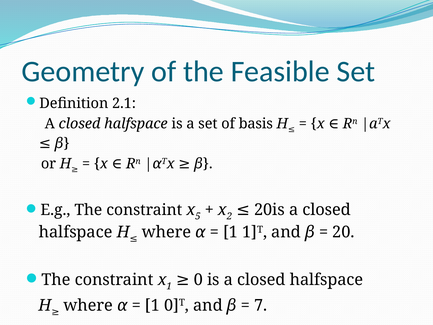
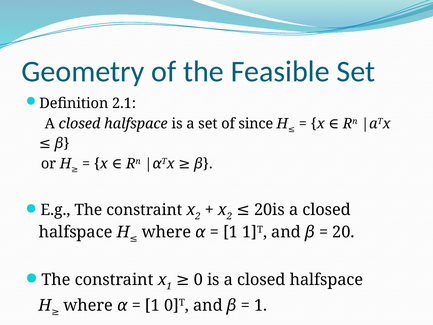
basis: basis -> since
constraint x 5: 5 -> 2
7 at (261, 305): 7 -> 1
